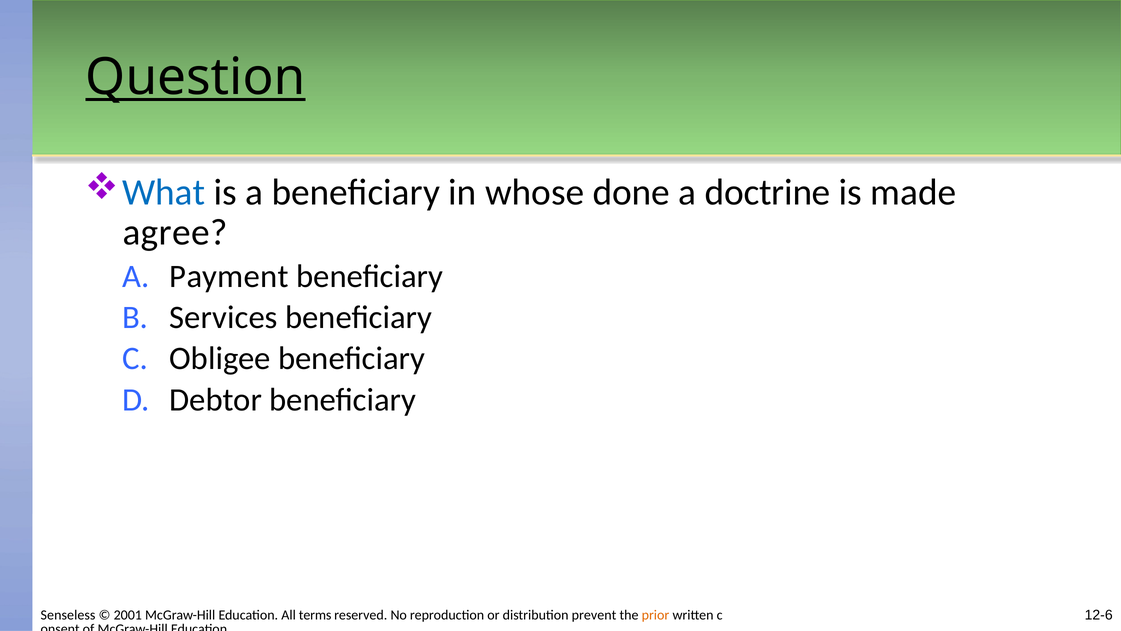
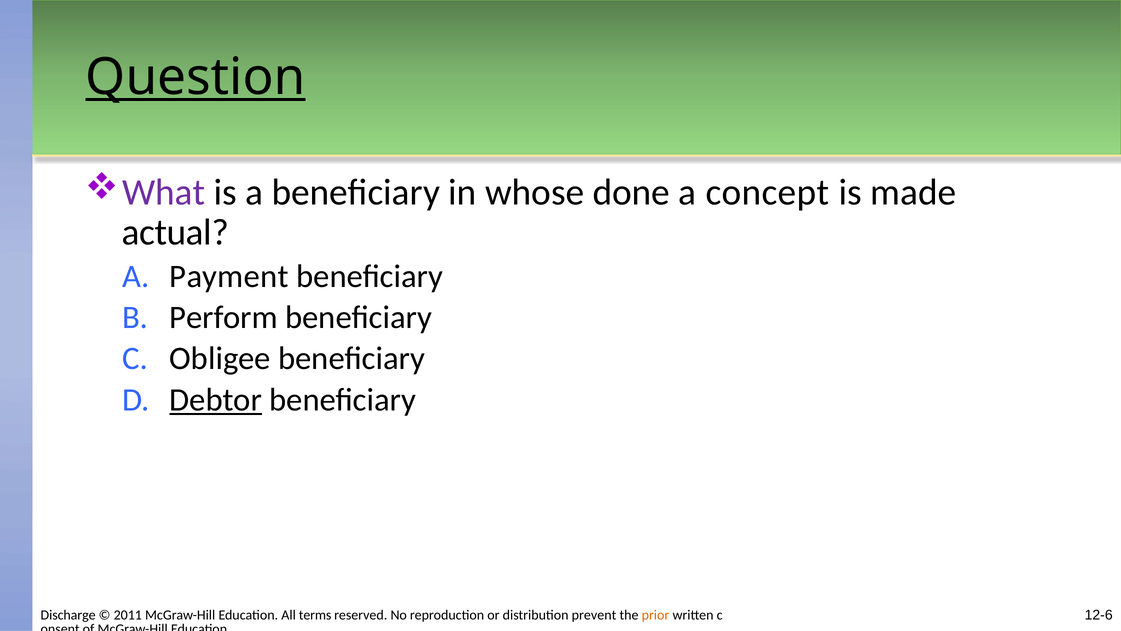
What colour: blue -> purple
doctrine: doctrine -> concept
agree: agree -> actual
Services: Services -> Perform
Debtor underline: none -> present
Senseless: Senseless -> Discharge
2001: 2001 -> 2011
